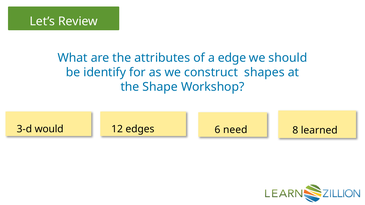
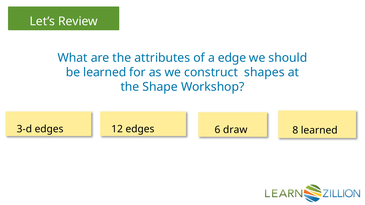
be identify: identify -> learned
3-d would: would -> edges
need: need -> draw
